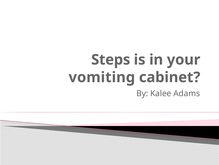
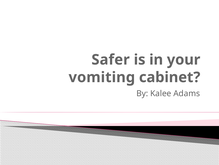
Steps: Steps -> Safer
